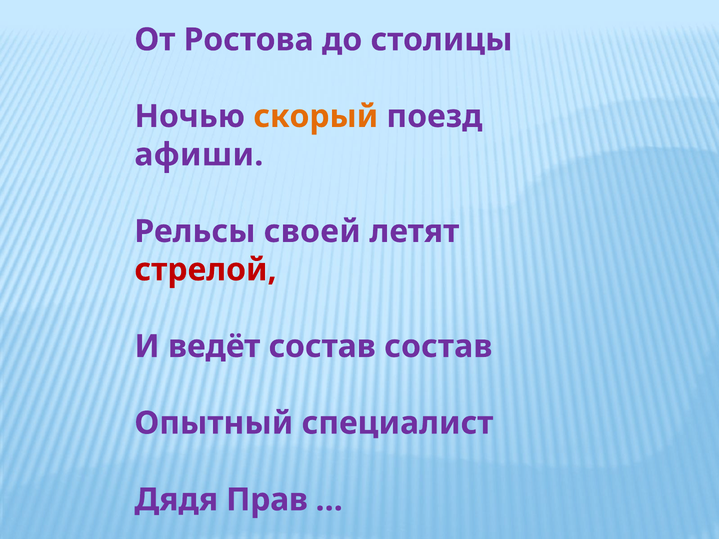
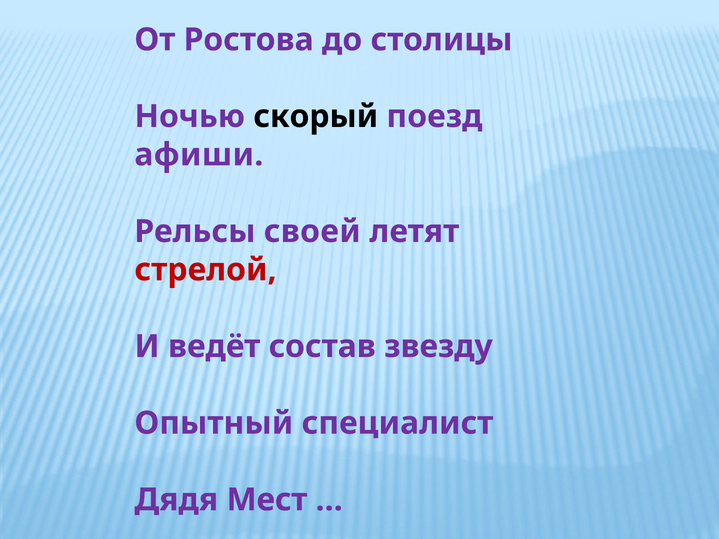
скорый colour: orange -> black
состав состав: состав -> звезду
Прав: Прав -> Мест
